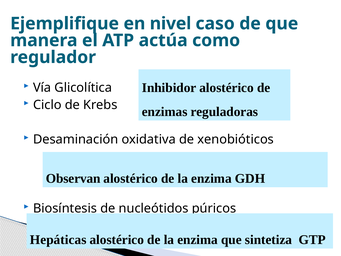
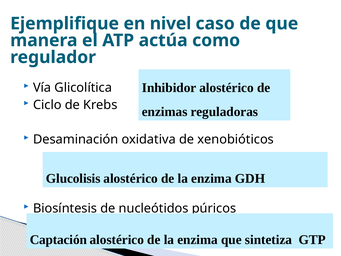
Observan: Observan -> Glucolisis
Hepáticas: Hepáticas -> Captación
